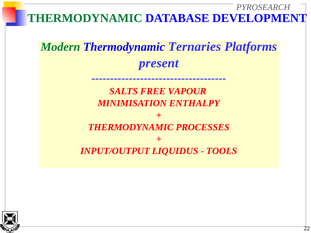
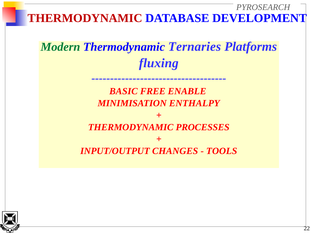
THERMODYNAMIC at (85, 18) colour: green -> red
present: present -> fluxing
SALTS: SALTS -> BASIC
VAPOUR: VAPOUR -> ENABLE
LIQUIDUS: LIQUIDUS -> CHANGES
